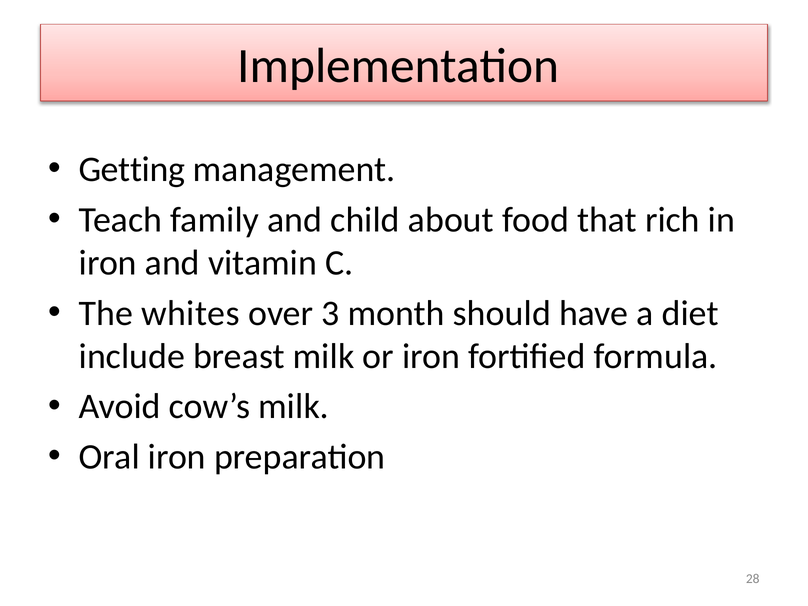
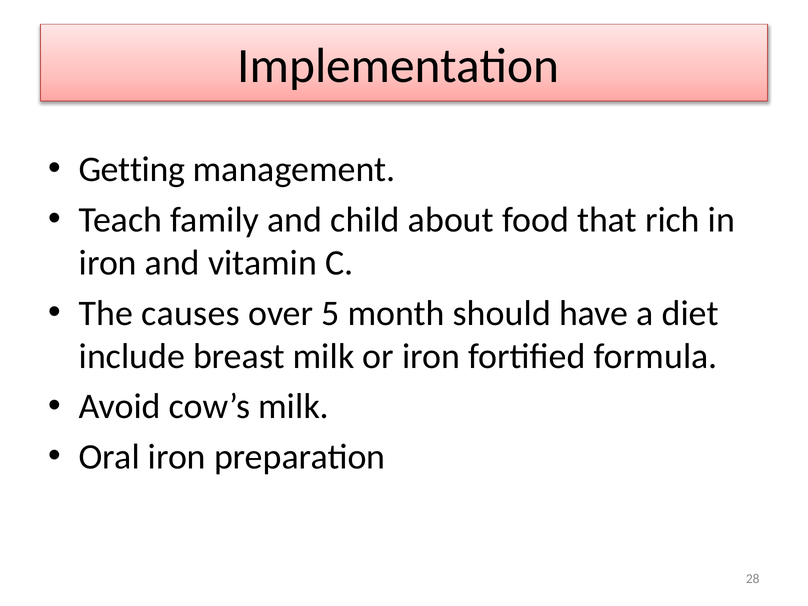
whites: whites -> causes
3: 3 -> 5
